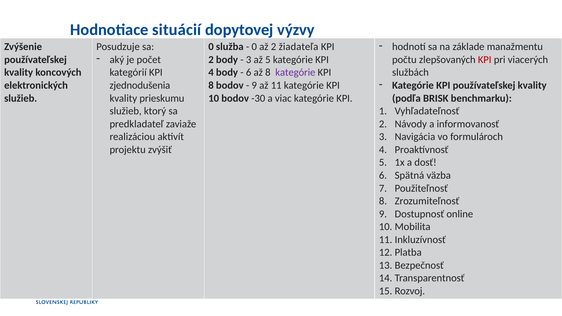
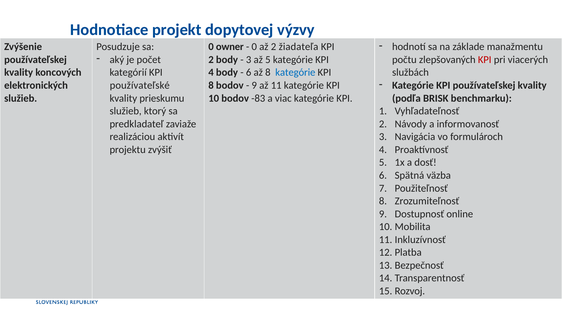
Hodnotiace situácií: situácií -> projekt
služba: služba -> owner
kategórie at (295, 73) colour: purple -> blue
zjednodušenia: zjednodušenia -> používateľské
-30: -30 -> -83
